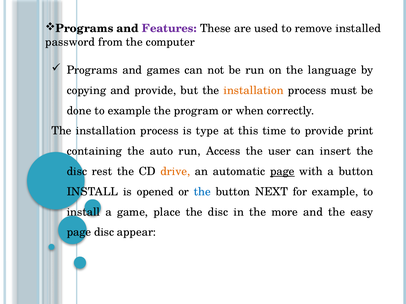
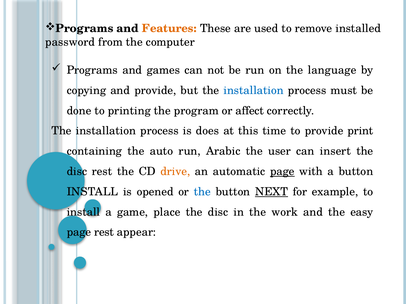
Features colour: purple -> orange
installation at (254, 91) colour: orange -> blue
to example: example -> printing
when: when -> affect
type: type -> does
Access: Access -> Arabic
NEXT underline: none -> present
more: more -> work
page disc: disc -> rest
